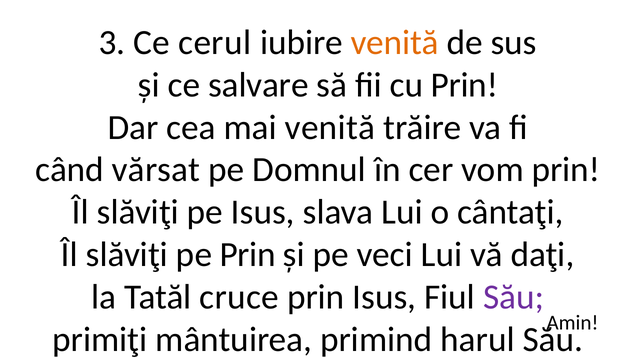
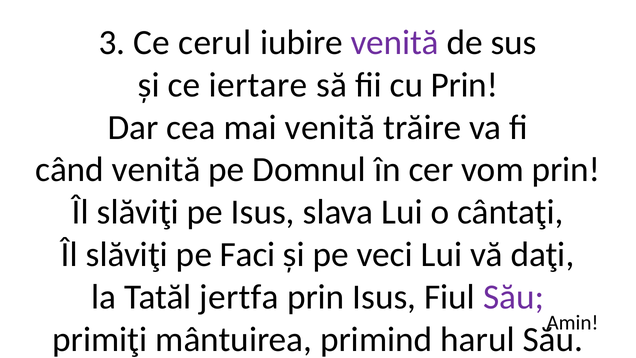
venită at (395, 43) colour: orange -> purple
salvare: salvare -> iertare
când vărsat: vărsat -> venită
pe Prin: Prin -> Faci
cruce: cruce -> jertfa
